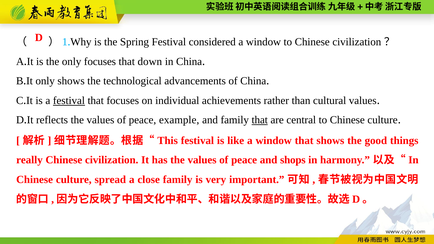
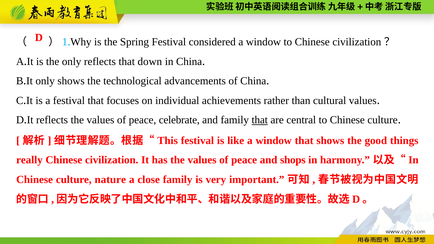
only focuses: focuses -> reflects
festival at (69, 101) underline: present -> none
example: example -> celebrate
spread: spread -> nature
